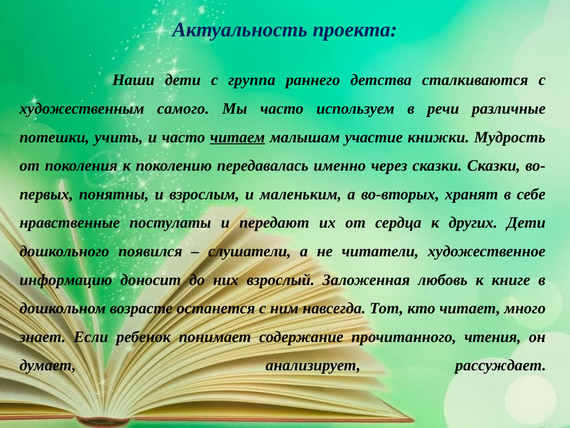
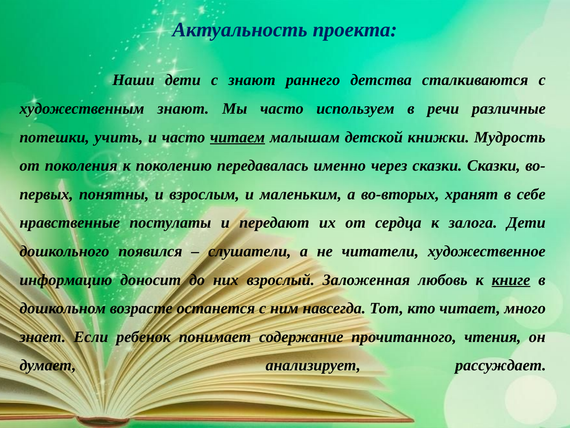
с группа: группа -> знают
художественным самого: самого -> знают
участие: участие -> детской
других: других -> залога
книге underline: none -> present
